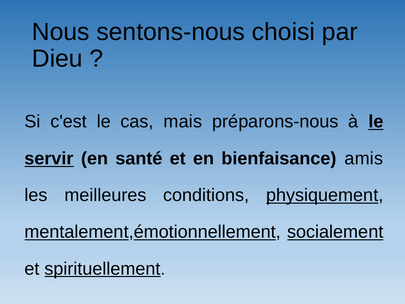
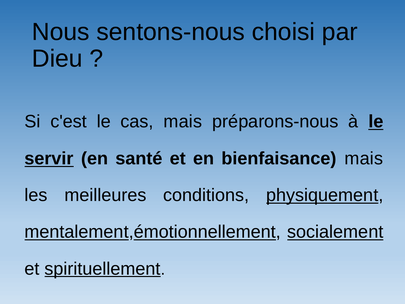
bienfaisance amis: amis -> mais
